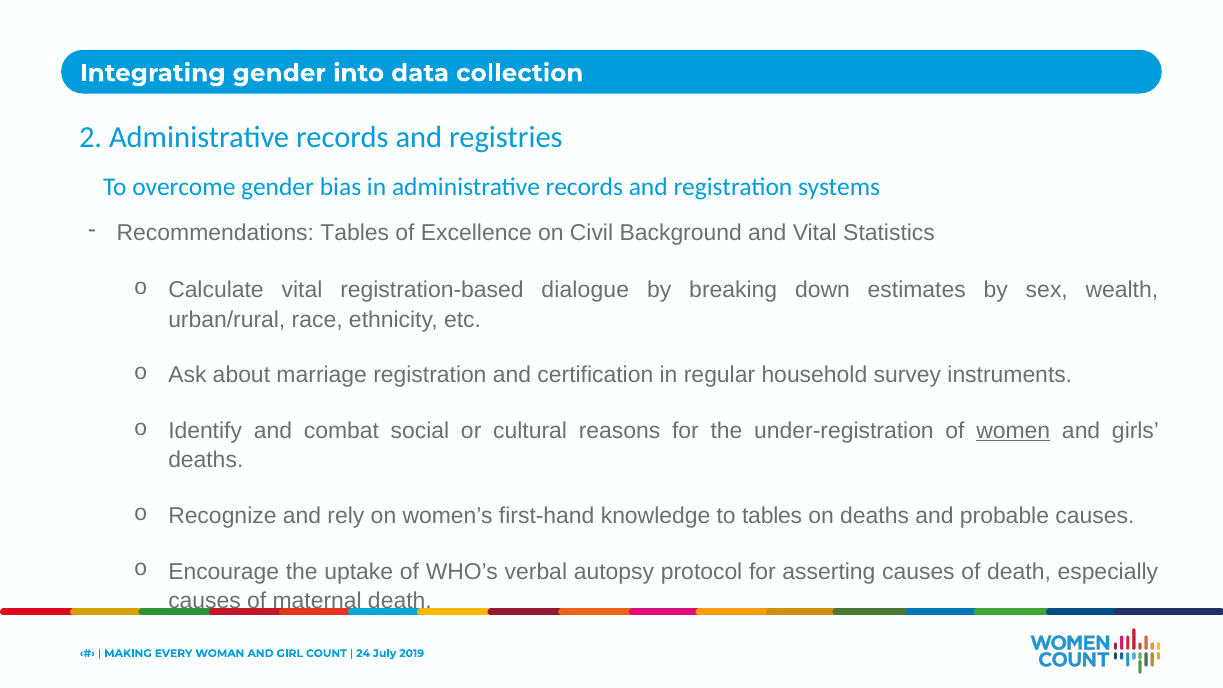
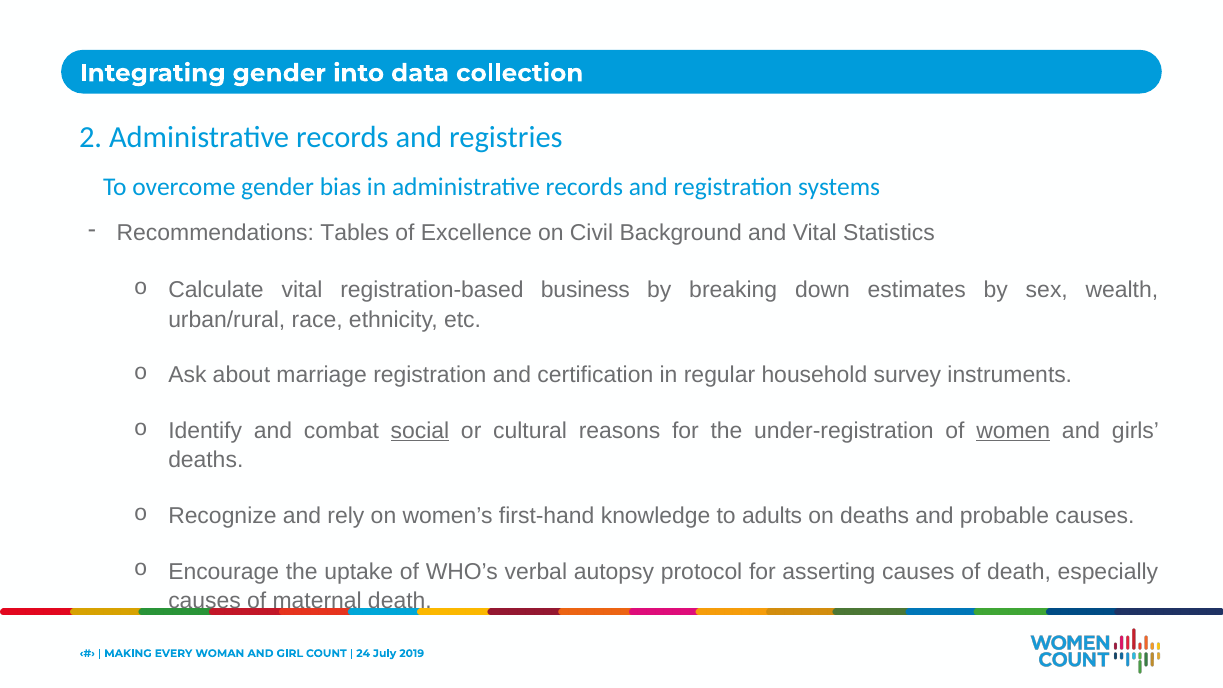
dialogue: dialogue -> business
social underline: none -> present
to tables: tables -> adults
